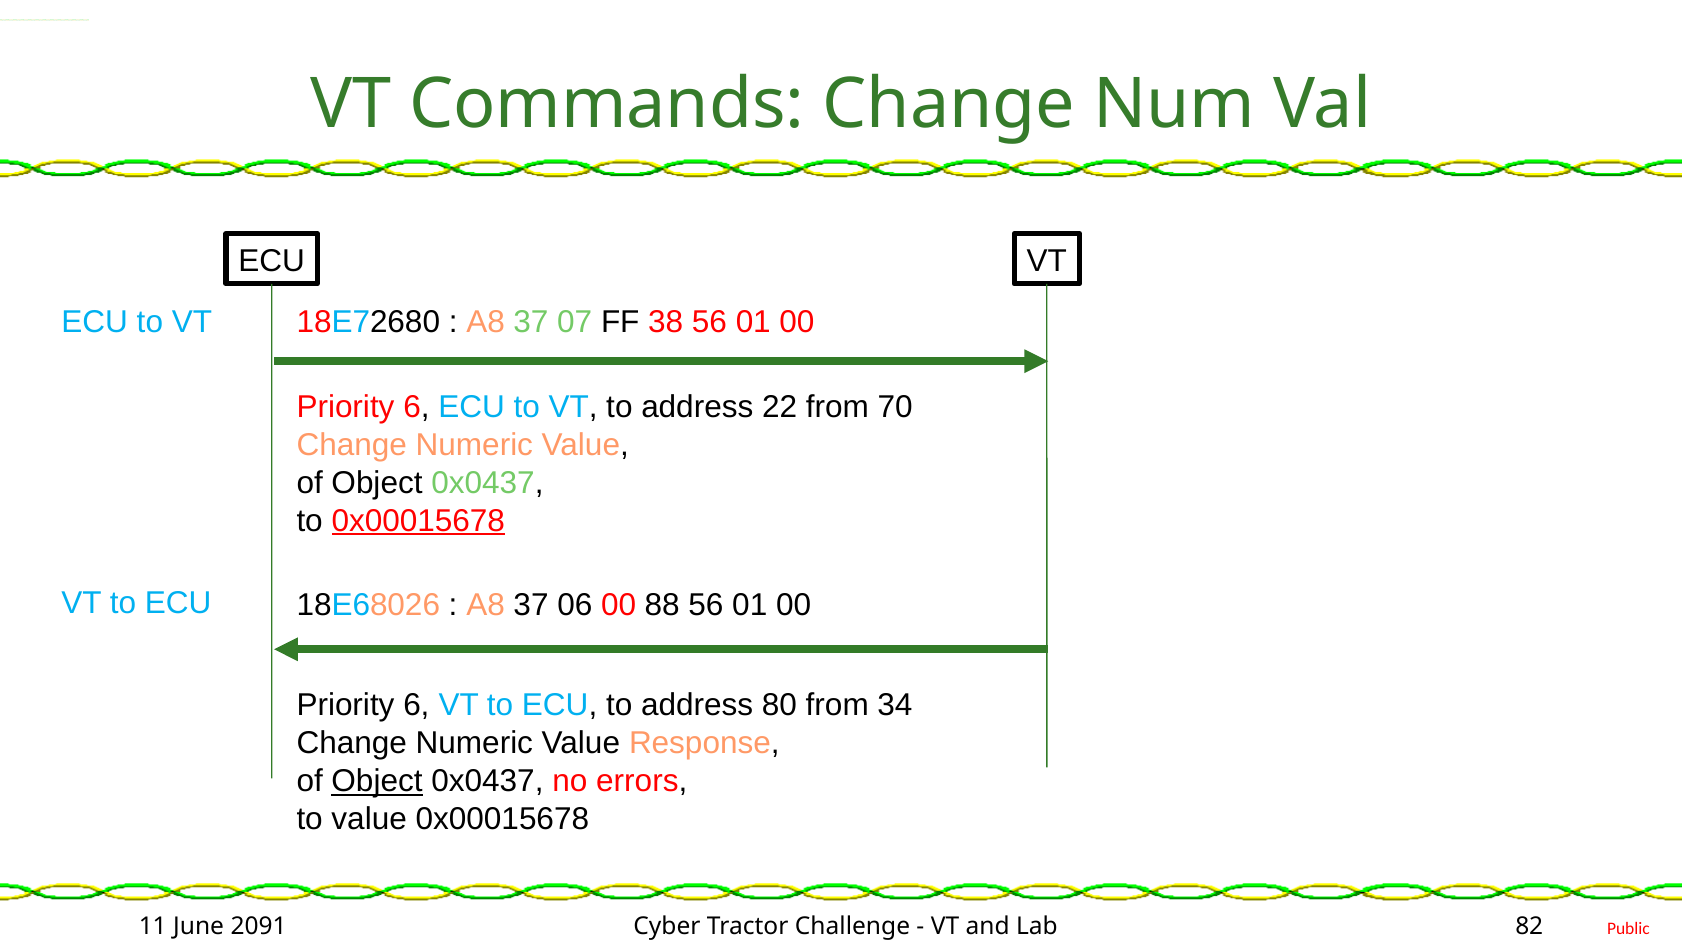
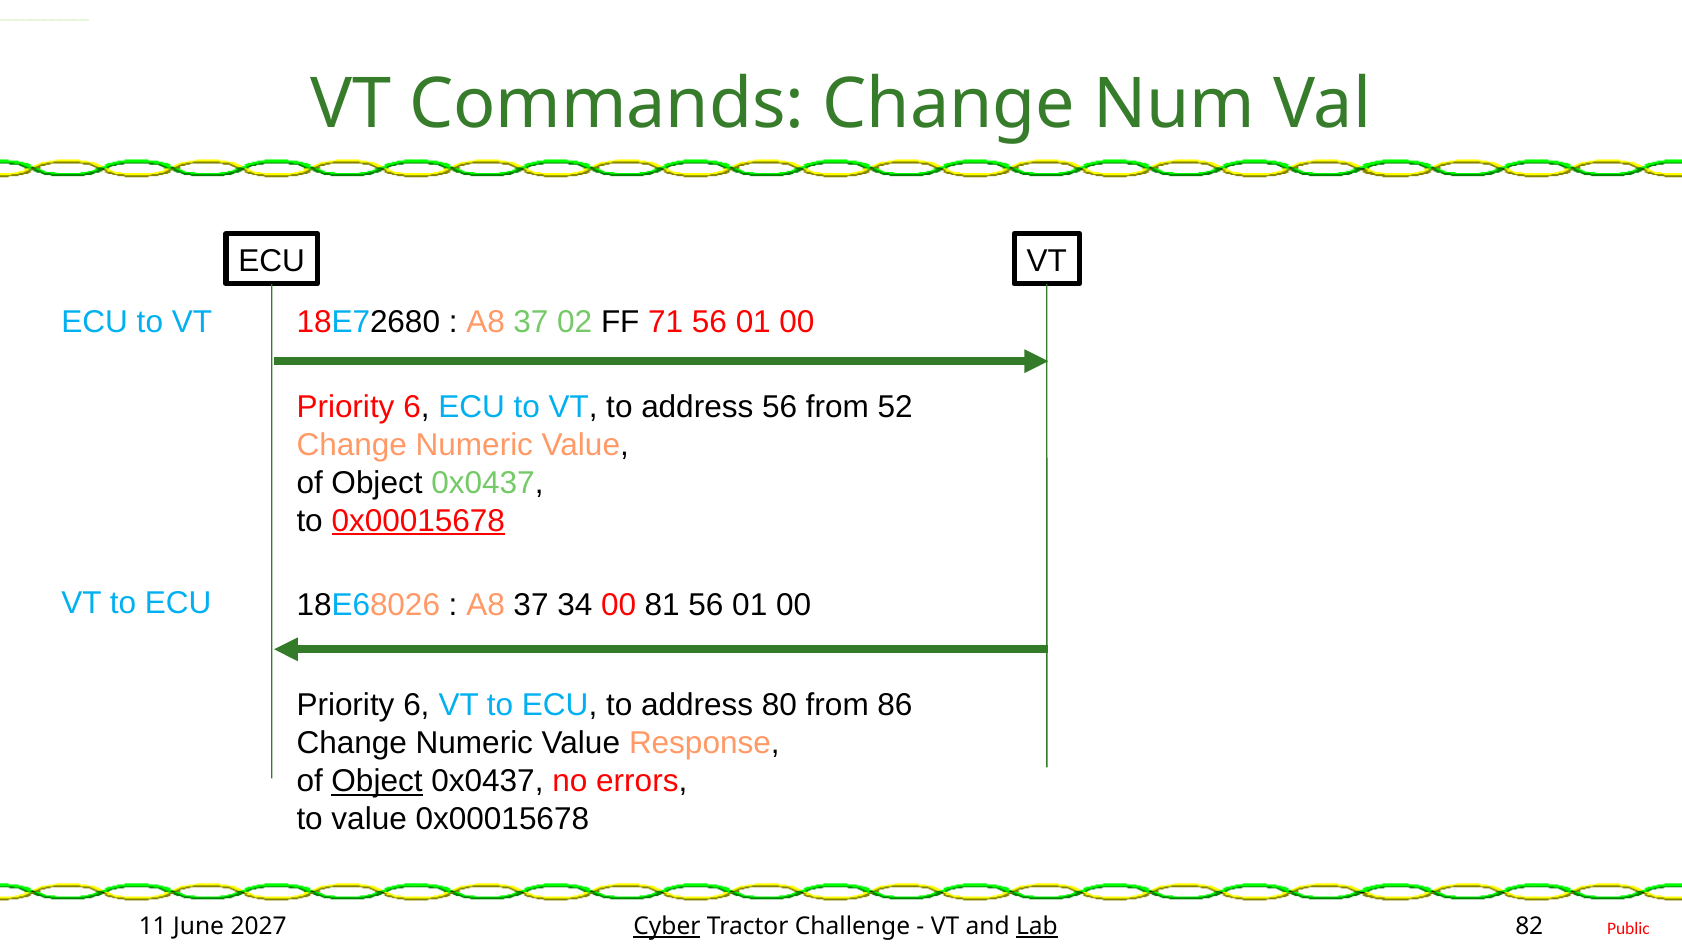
07: 07 -> 02
38: 38 -> 71
address 22: 22 -> 56
70: 70 -> 52
06: 06 -> 34
88: 88 -> 81
34: 34 -> 86
2091: 2091 -> 2027
Cyber underline: none -> present
Lab underline: none -> present
